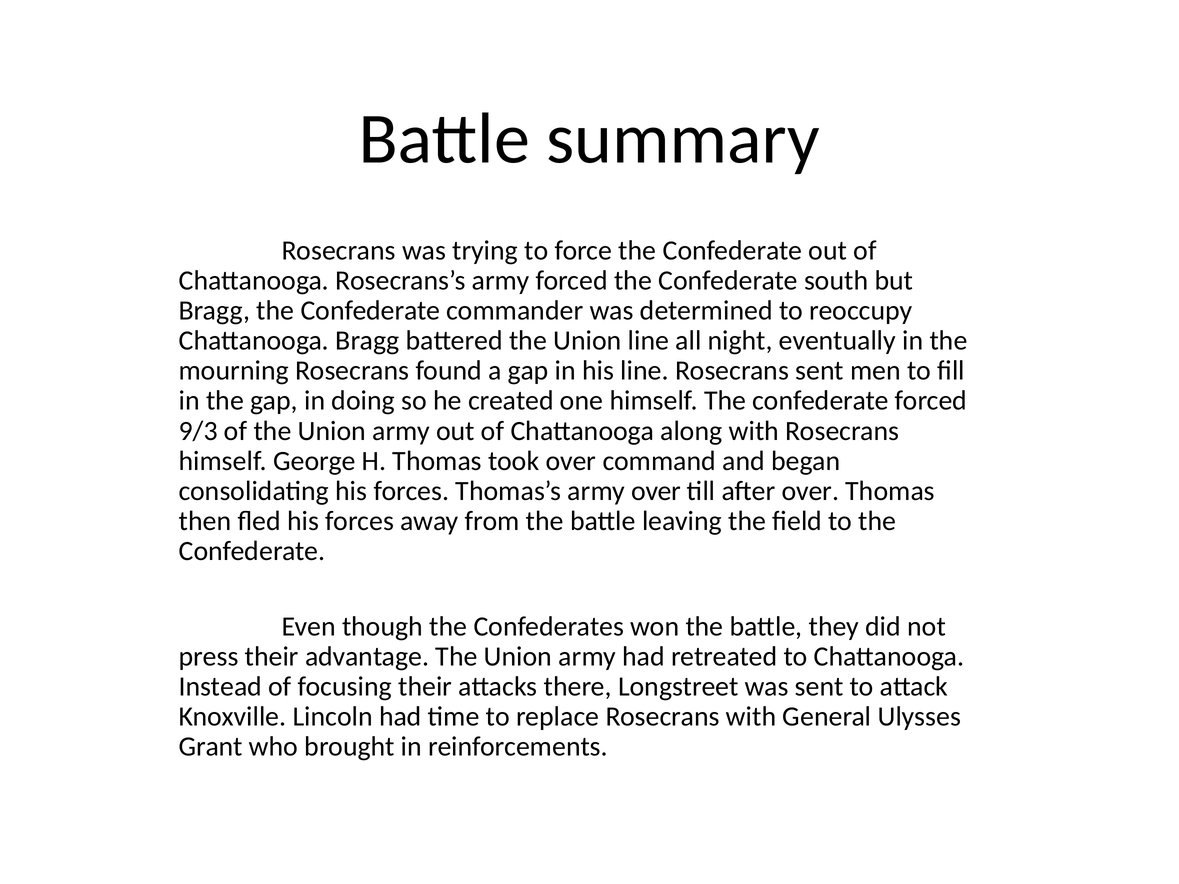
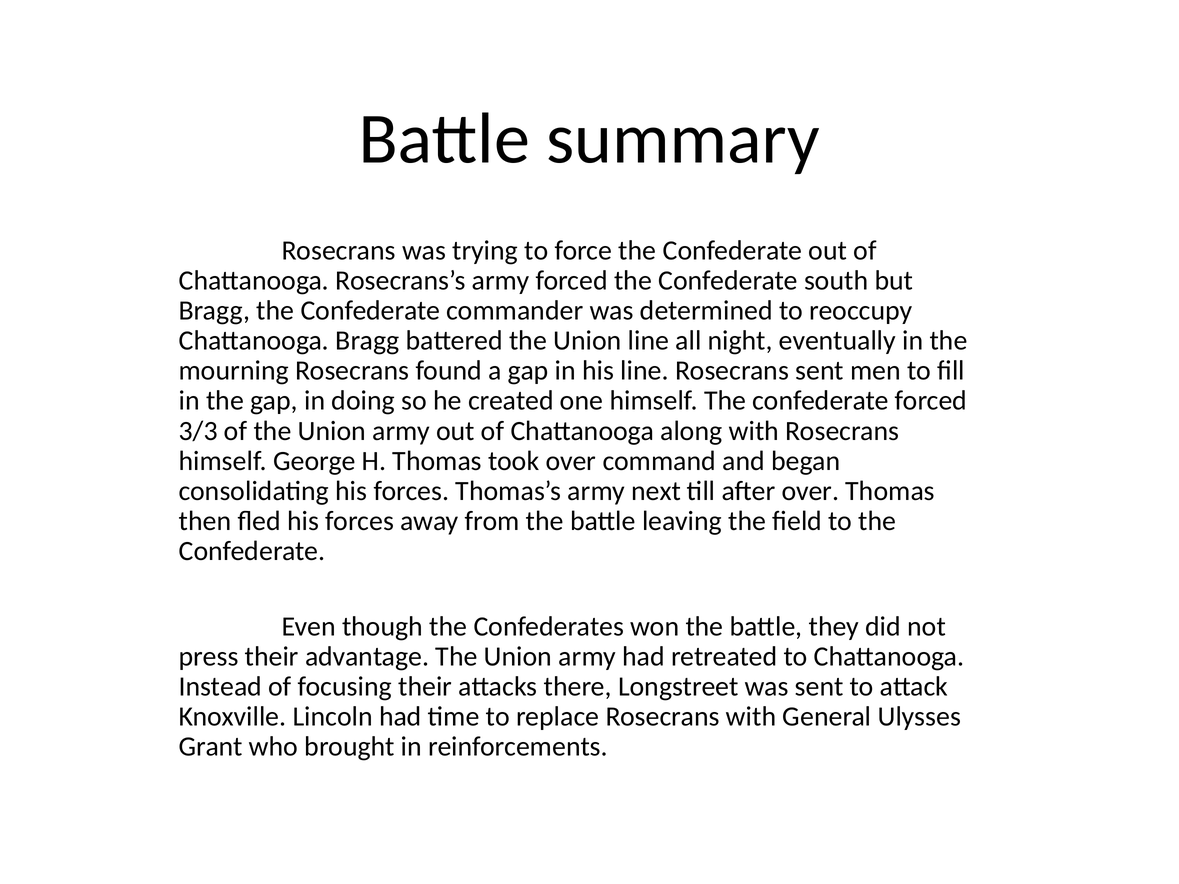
9/3: 9/3 -> 3/3
army over: over -> next
